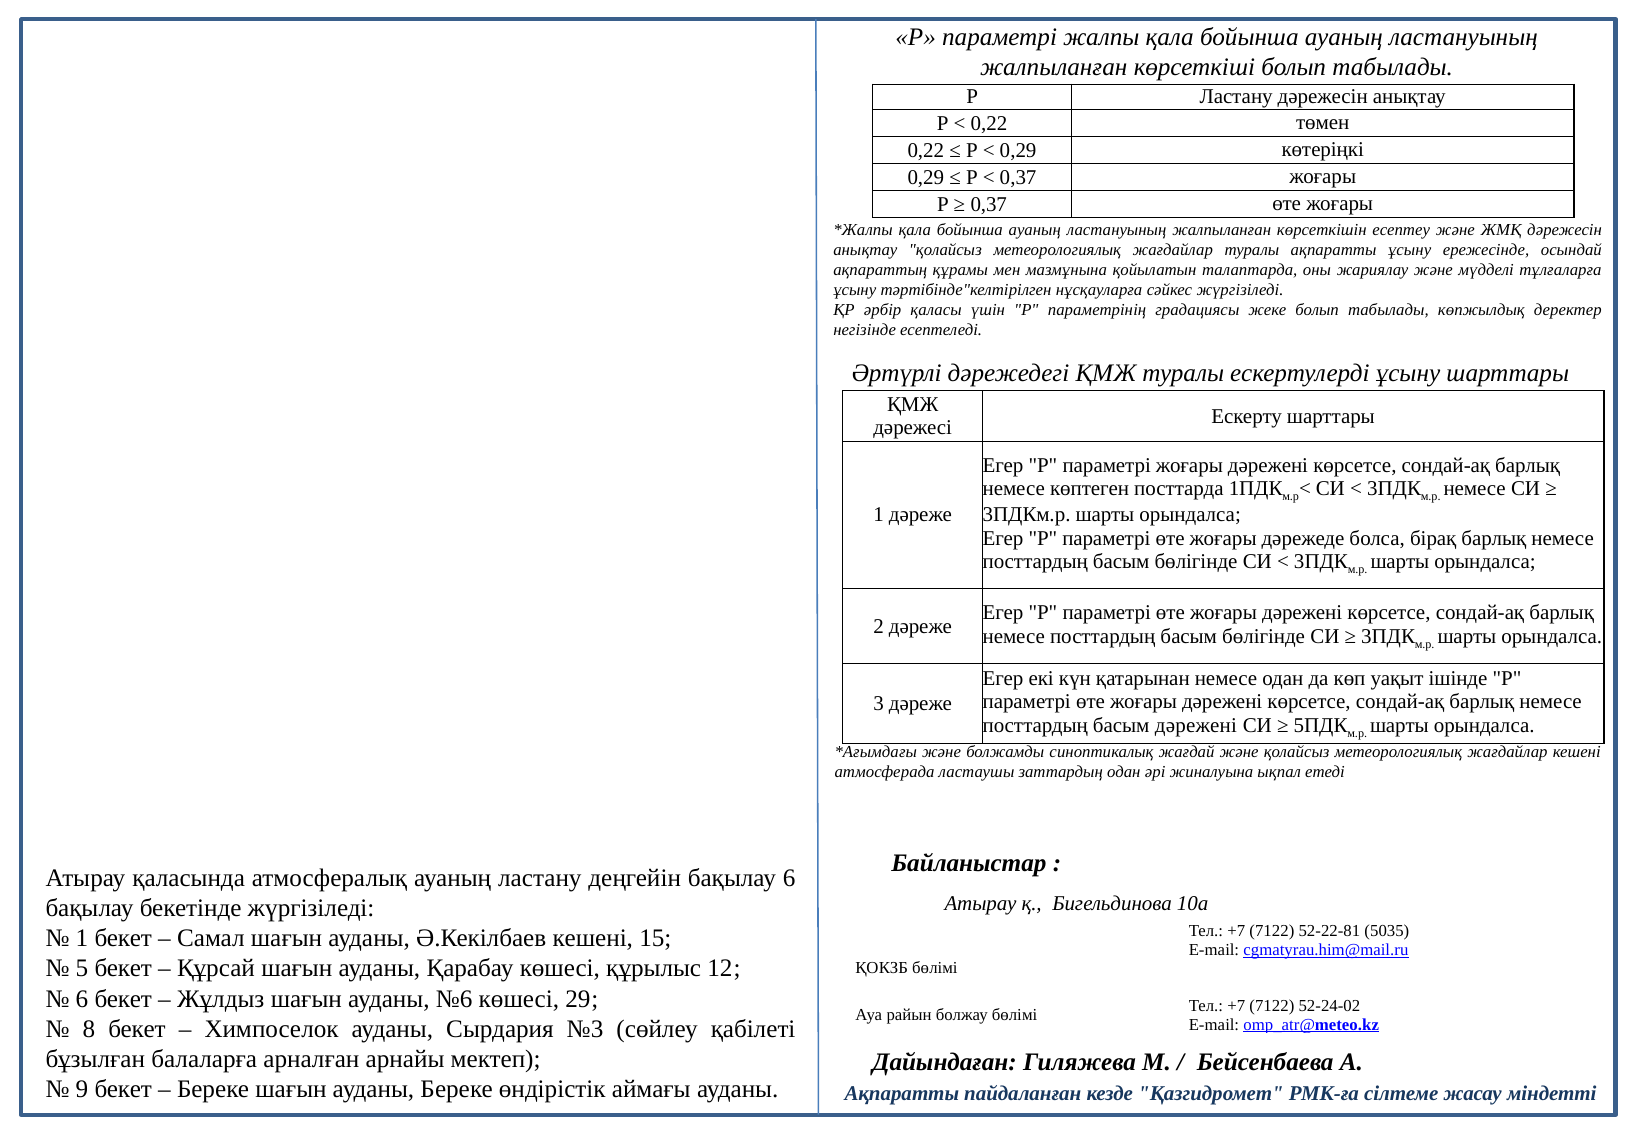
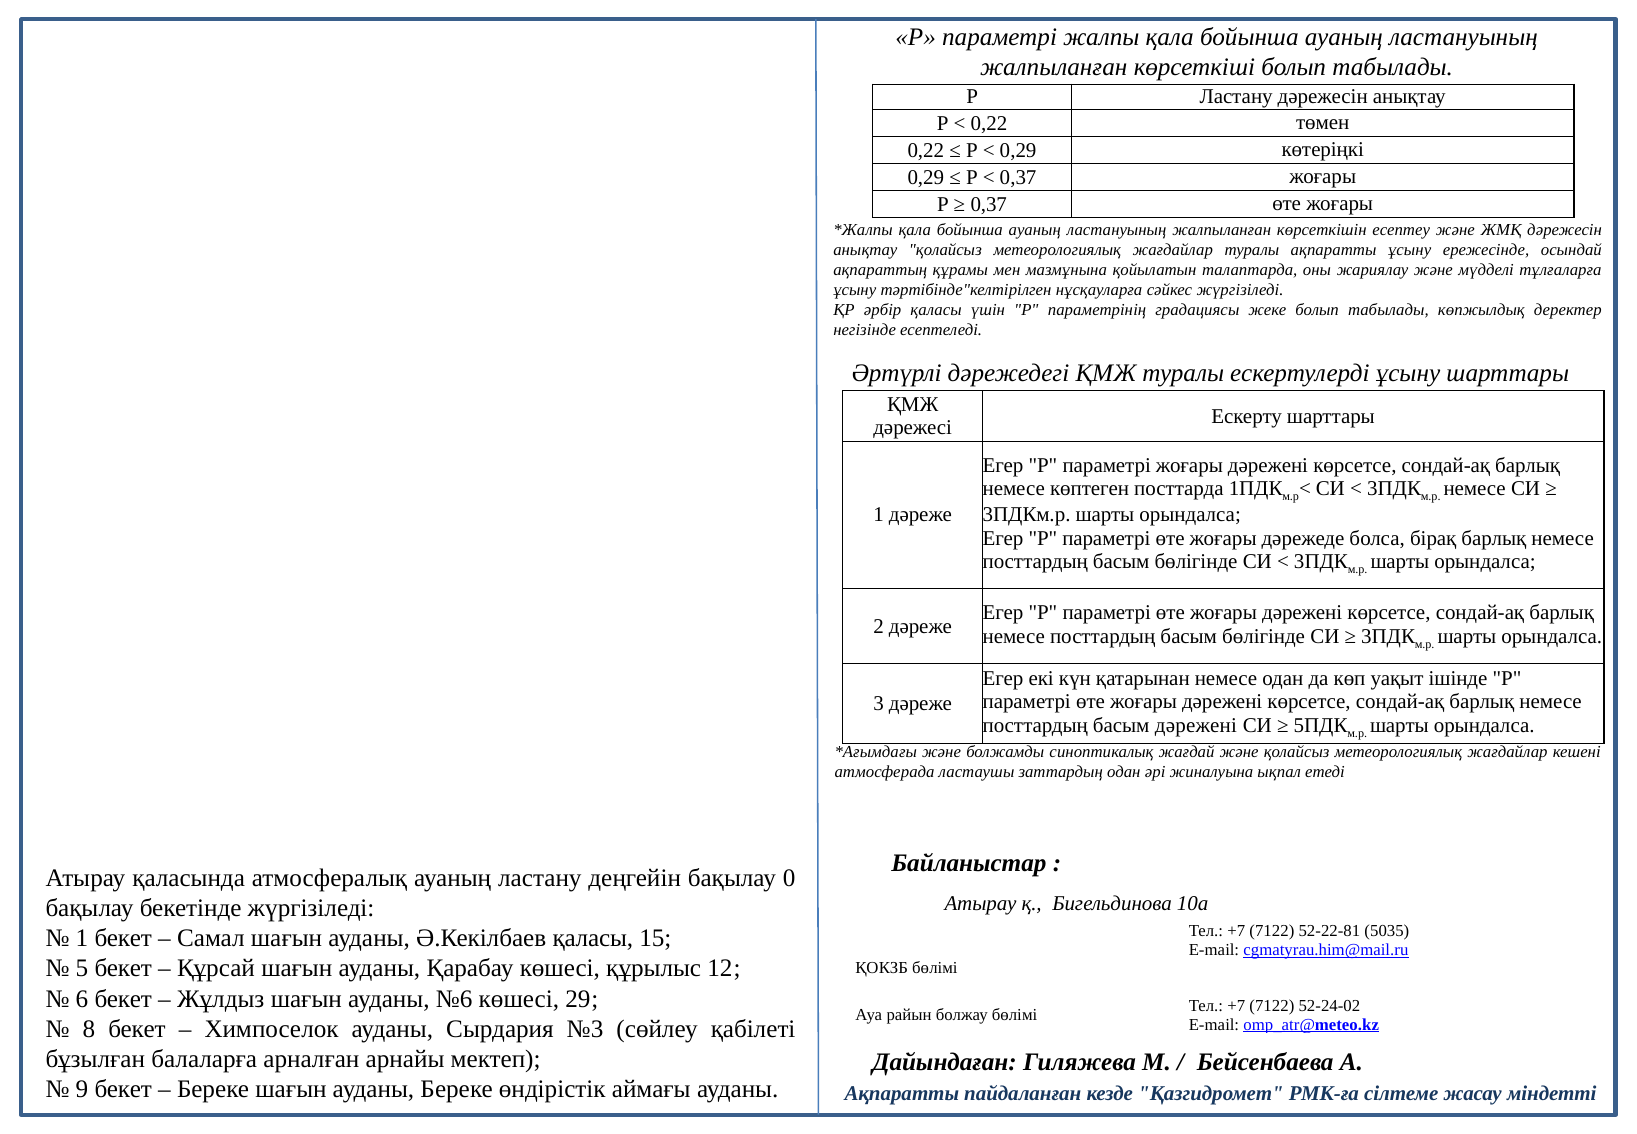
бақылау 6: 6 -> 0
Ә.Кекілбаев кешені: кешені -> қаласы
